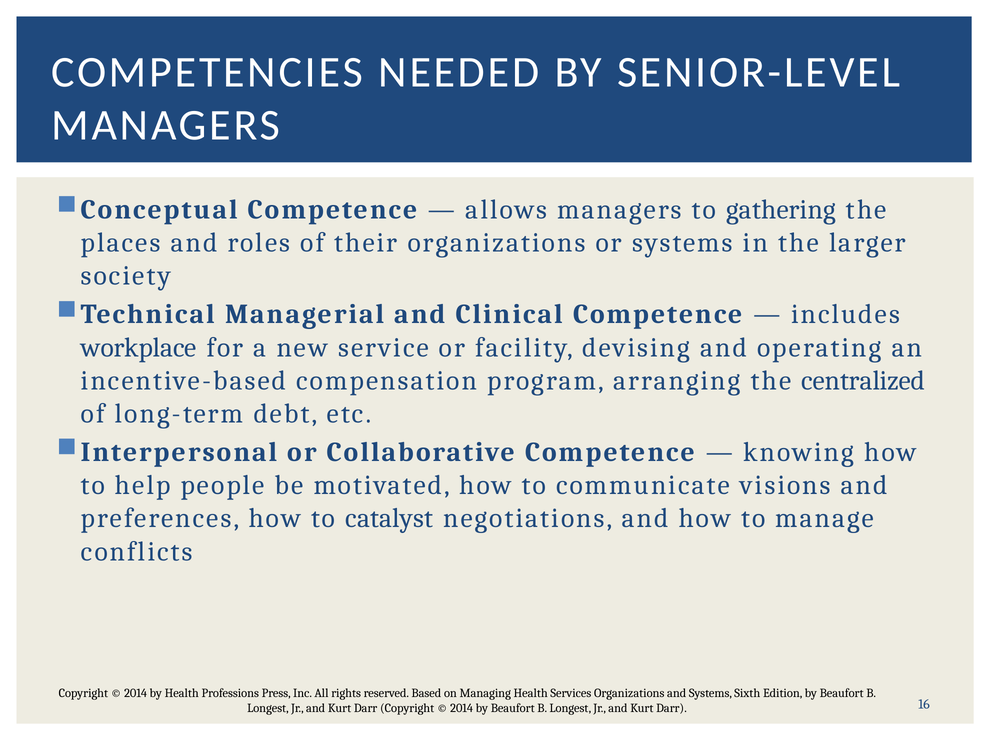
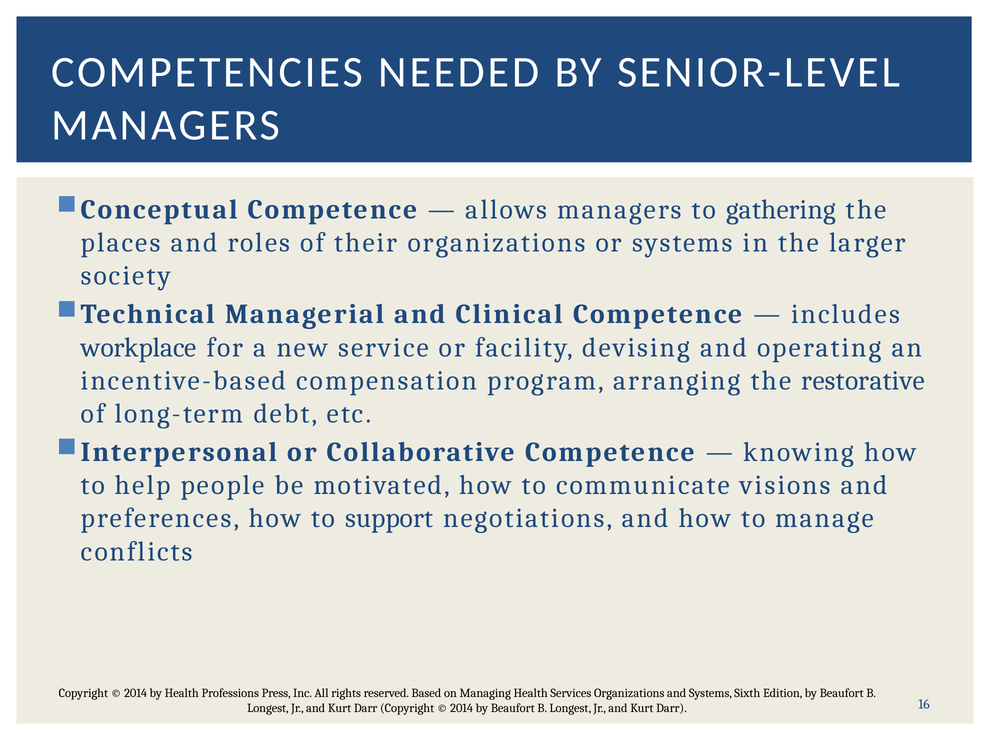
centralized: centralized -> restorative
catalyst: catalyst -> support
